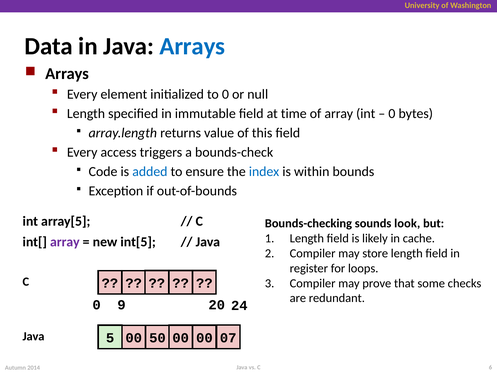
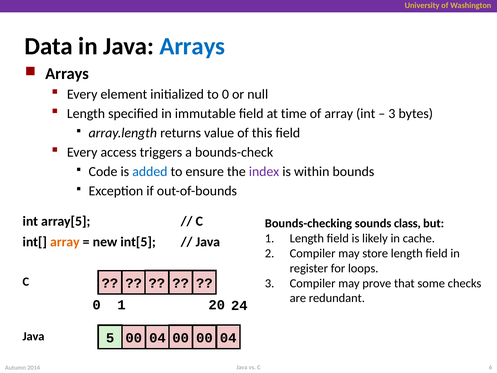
0 at (392, 114): 0 -> 3
index colour: blue -> purple
look: look -> class
array at (65, 242) colour: purple -> orange
0 9: 9 -> 1
5 00 50: 50 -> 04
00 00 07: 07 -> 04
